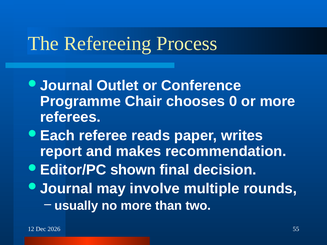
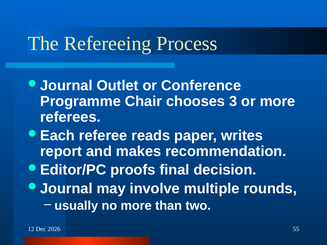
0: 0 -> 3
shown: shown -> proofs
